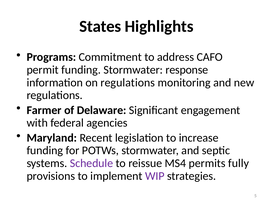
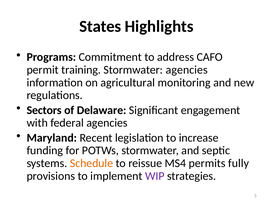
permit funding: funding -> training
Stormwater response: response -> agencies
on regulations: regulations -> agricultural
Farmer: Farmer -> Sectors
Schedule colour: purple -> orange
